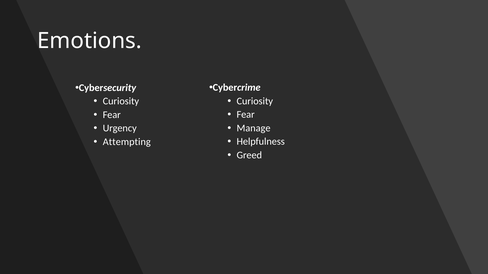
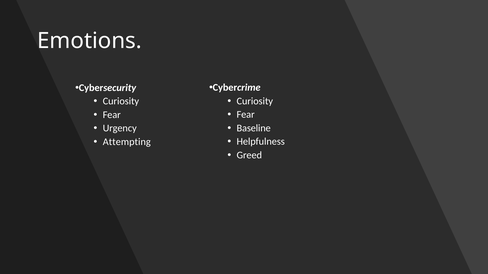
Manage: Manage -> Baseline
